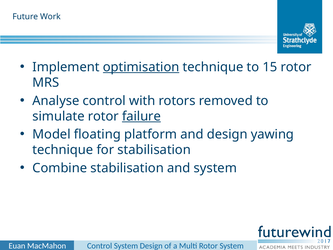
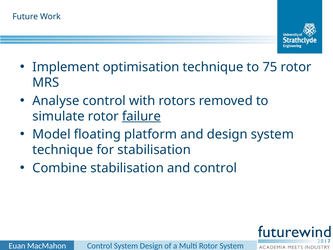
optimisation underline: present -> none
15: 15 -> 75
design yawing: yawing -> system
and system: system -> control
